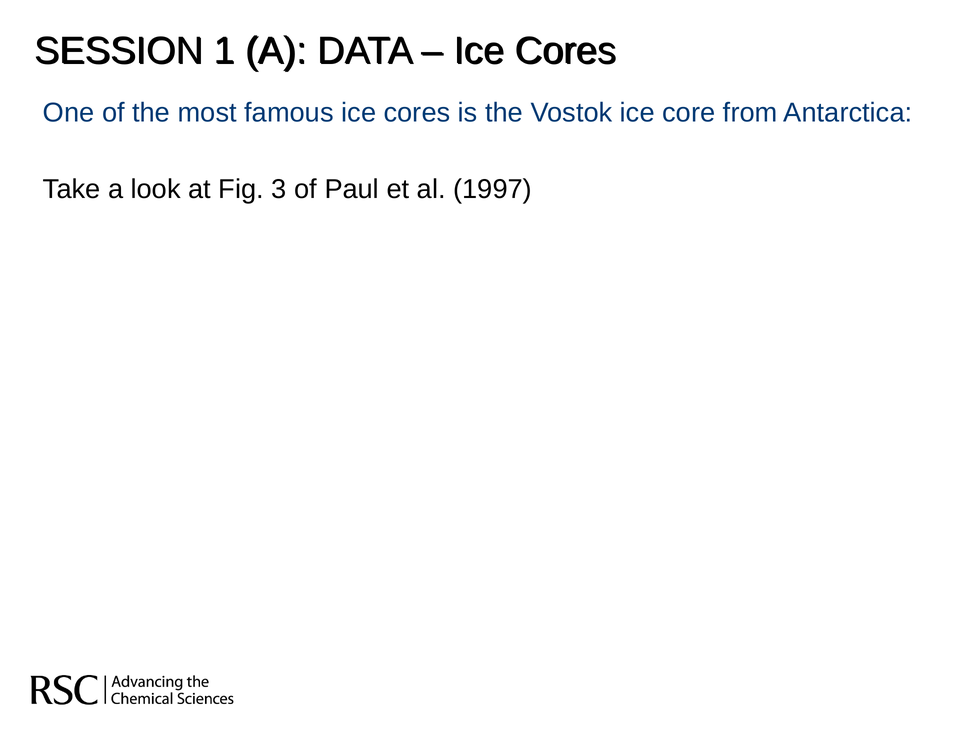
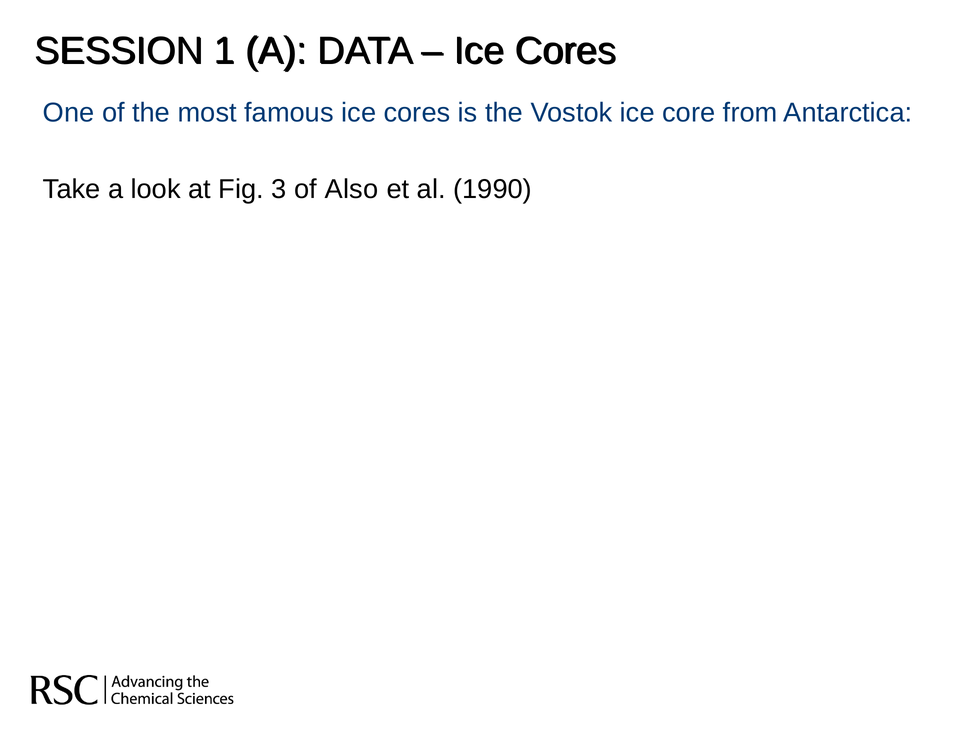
Paul: Paul -> Also
1997: 1997 -> 1990
